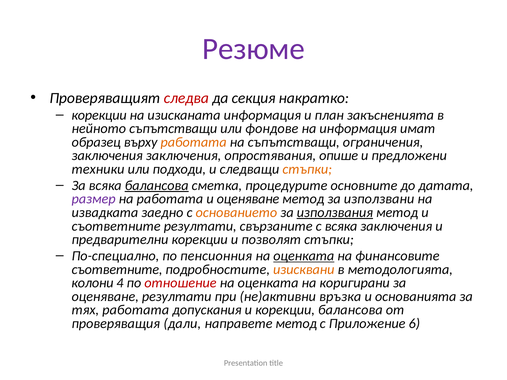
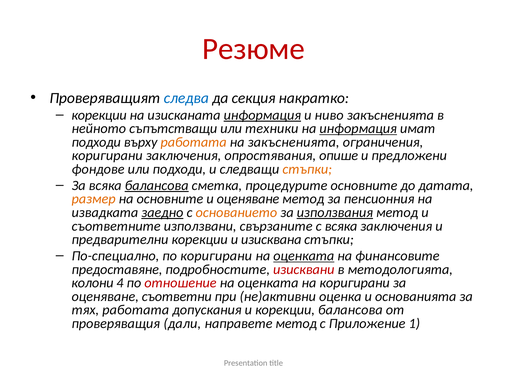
Резюме colour: purple -> red
следва colour: red -> blue
информация at (262, 115) underline: none -> present
план: план -> ниво
фондове: фондове -> техники
информация at (358, 129) underline: none -> present
образец at (96, 142): образец -> подходи
на съпътстващи: съпътстващи -> закъсненията
заключения at (107, 156): заключения -> коригирани
техники: техники -> фондове
размер colour: purple -> orange
на работата: работата -> основните
използвани: използвани -> пенсионния
заедно underline: none -> present
съответните резултати: резултати -> използвани
позволят: позволят -> изисквана
по пенсионния: пенсионния -> коригирани
съответните at (117, 270): съответните -> предоставяне
изисквани colour: orange -> red
оценяване резултати: резултати -> съответни
връзка: връзка -> оценка
6: 6 -> 1
